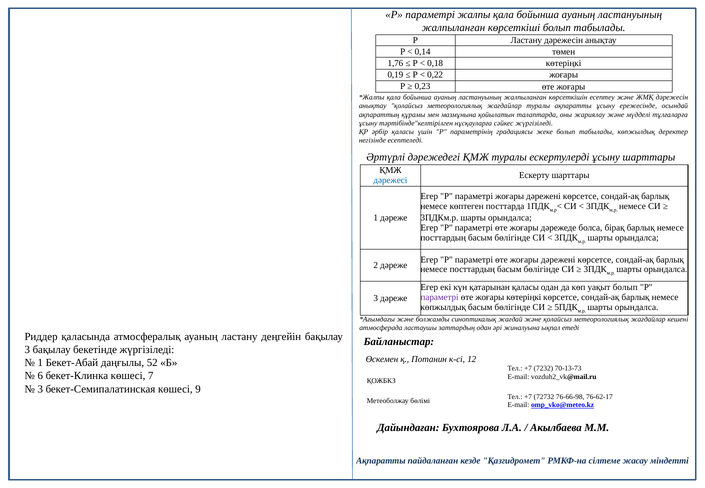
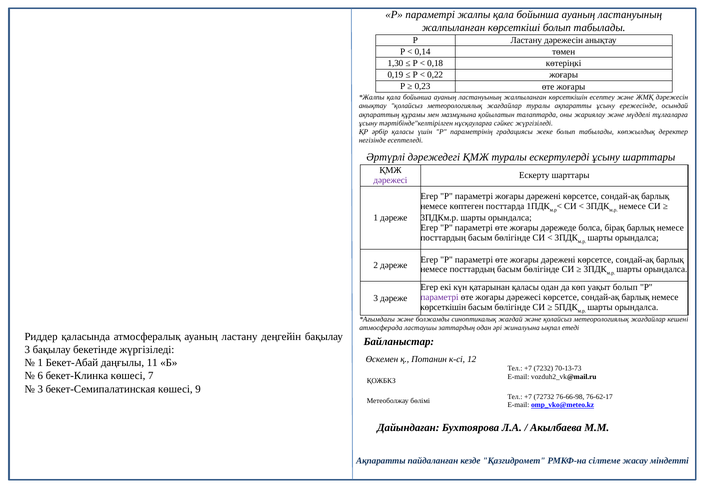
1,76: 1,76 -> 1,30
дәрежесі at (390, 180) colour: blue -> purple
жоғары көтеріңкі: көтеріңкі -> дәрежесі
көпжылдық at (443, 307): көпжылдық -> көрсеткішін
52: 52 -> 11
